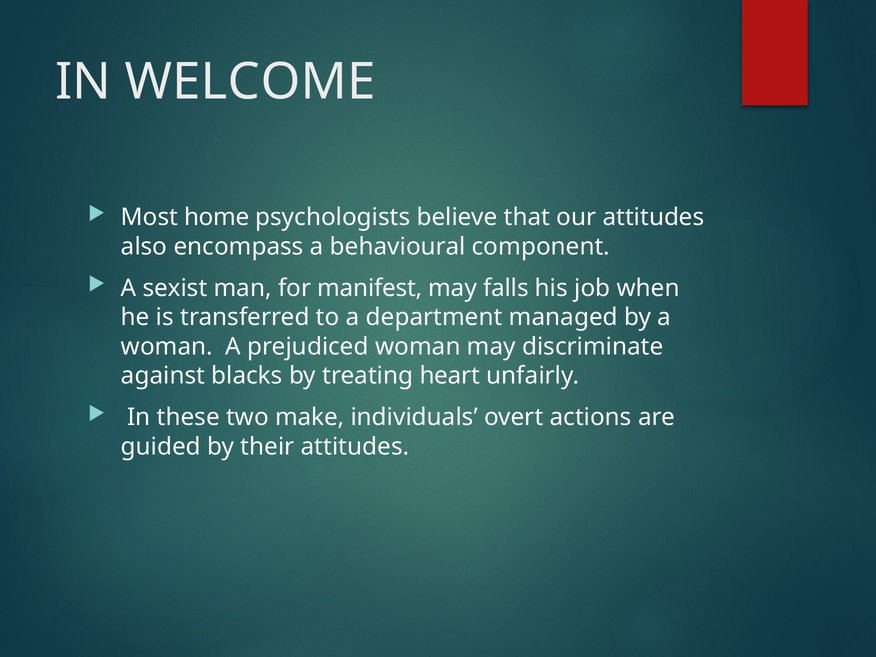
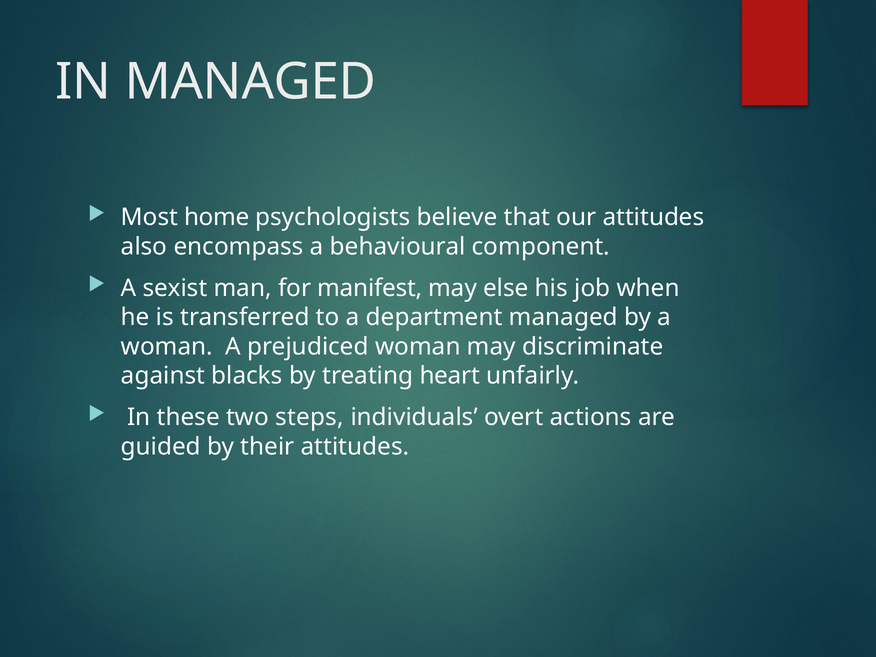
IN WELCOME: WELCOME -> MANAGED
falls: falls -> else
make: make -> steps
